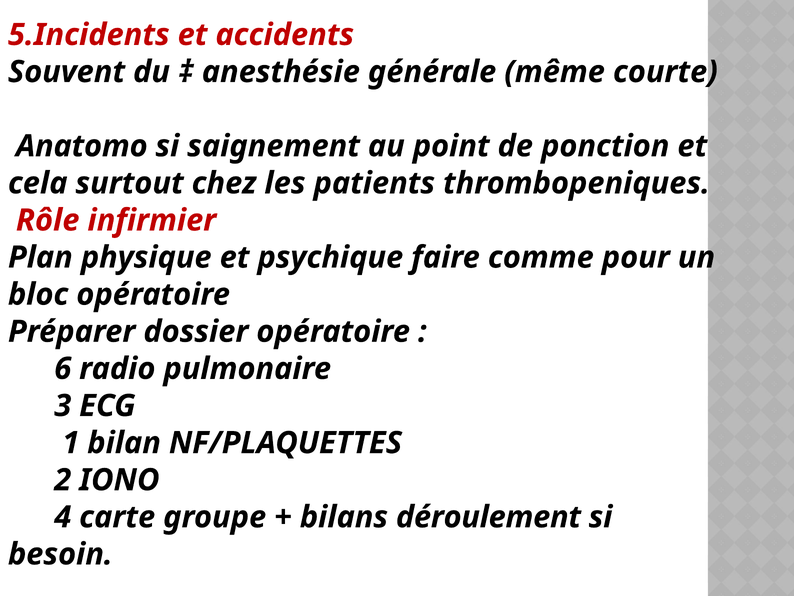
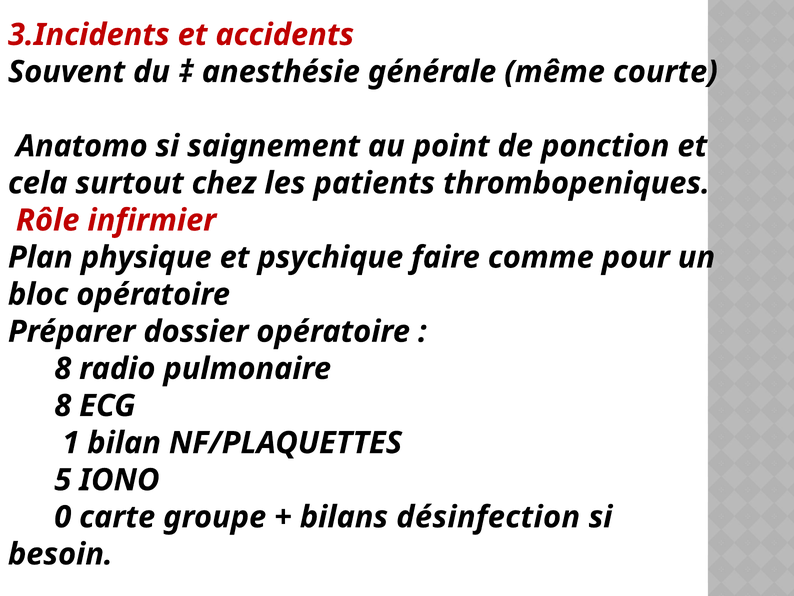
5.Incidents: 5.Incidents -> 3.Incidents
6 at (63, 368): 6 -> 8
3 at (63, 406): 3 -> 8
2: 2 -> 5
4: 4 -> 0
déroulement: déroulement -> désinfection
